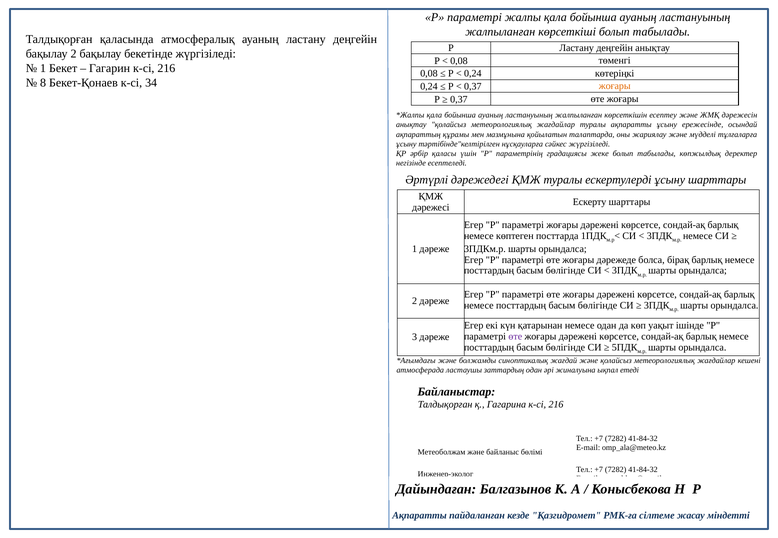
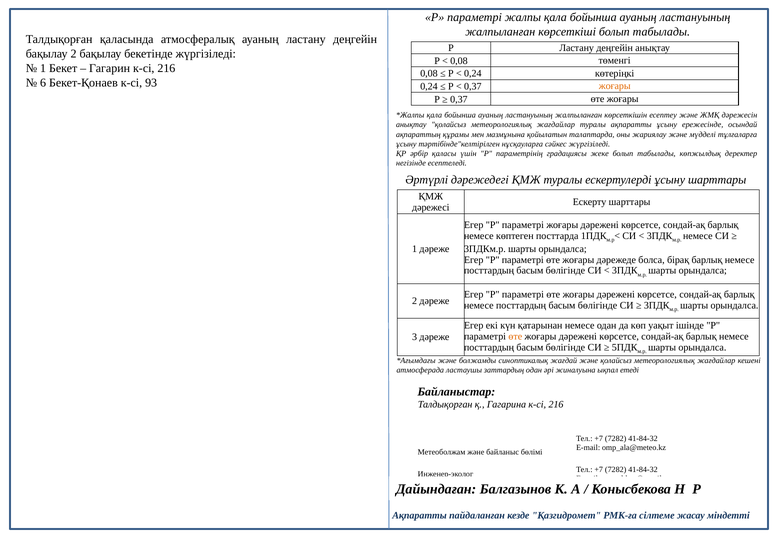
8: 8 -> 6
34: 34 -> 93
өте at (515, 337) colour: purple -> orange
